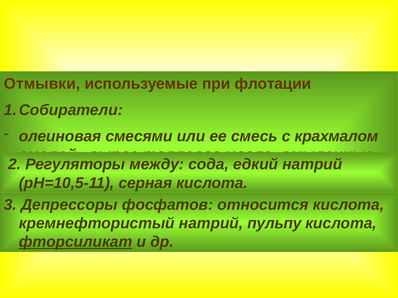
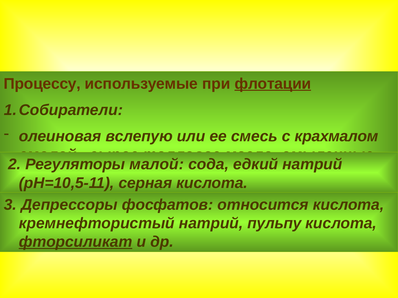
Отмывки: Отмывки -> Процессу
флотации underline: none -> present
смесями: смесями -> вслепую
между: между -> малой
